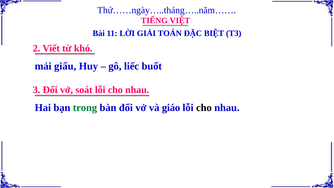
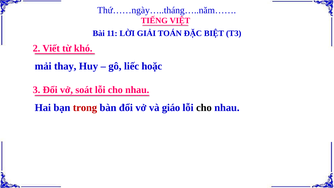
giấu: giấu -> thay
buốt: buốt -> hoặc
trong colour: green -> red
